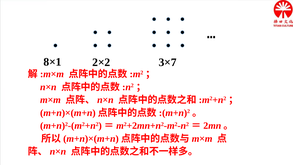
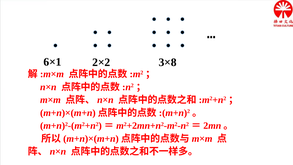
8×1: 8×1 -> 6×1
3×7: 3×7 -> 3×8
